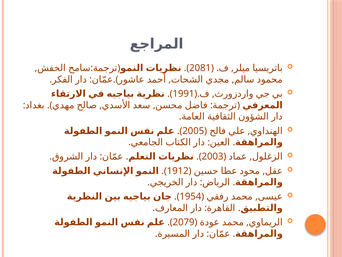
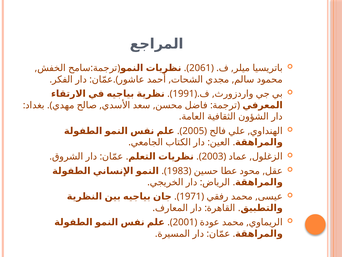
2081: 2081 -> 2061
1912: 1912 -> 1983
1954: 1954 -> 1971
2079: 2079 -> 2001
